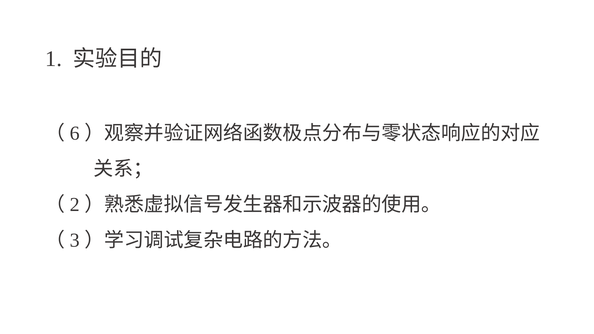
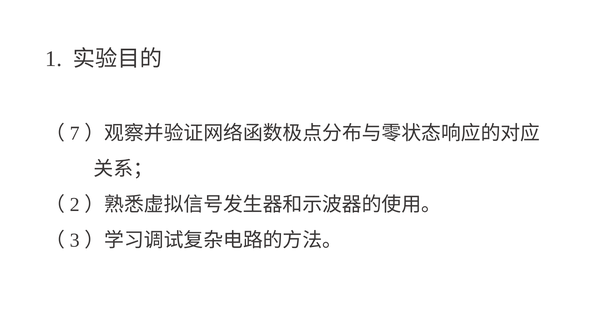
6: 6 -> 7
